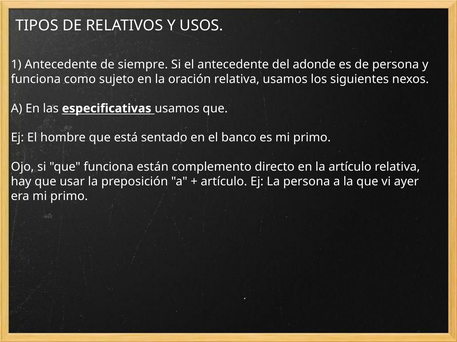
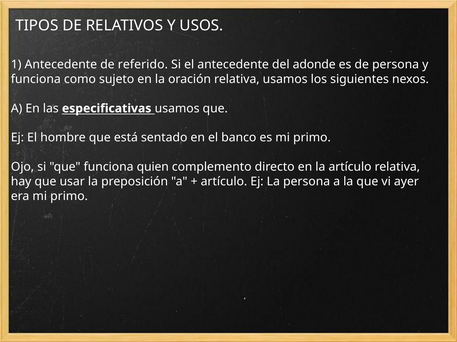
siempre: siempre -> referido
están: están -> quien
